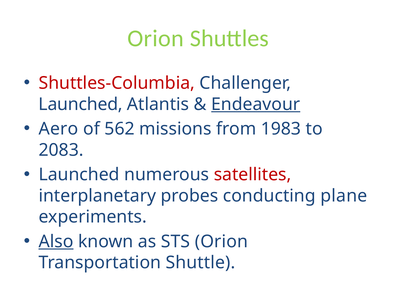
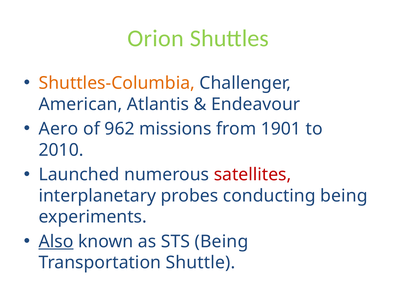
Shuttles-Columbia colour: red -> orange
Launched at (81, 104): Launched -> American
Endeavour underline: present -> none
562: 562 -> 962
1983: 1983 -> 1901
2083: 2083 -> 2010
conducting plane: plane -> being
STS Orion: Orion -> Being
